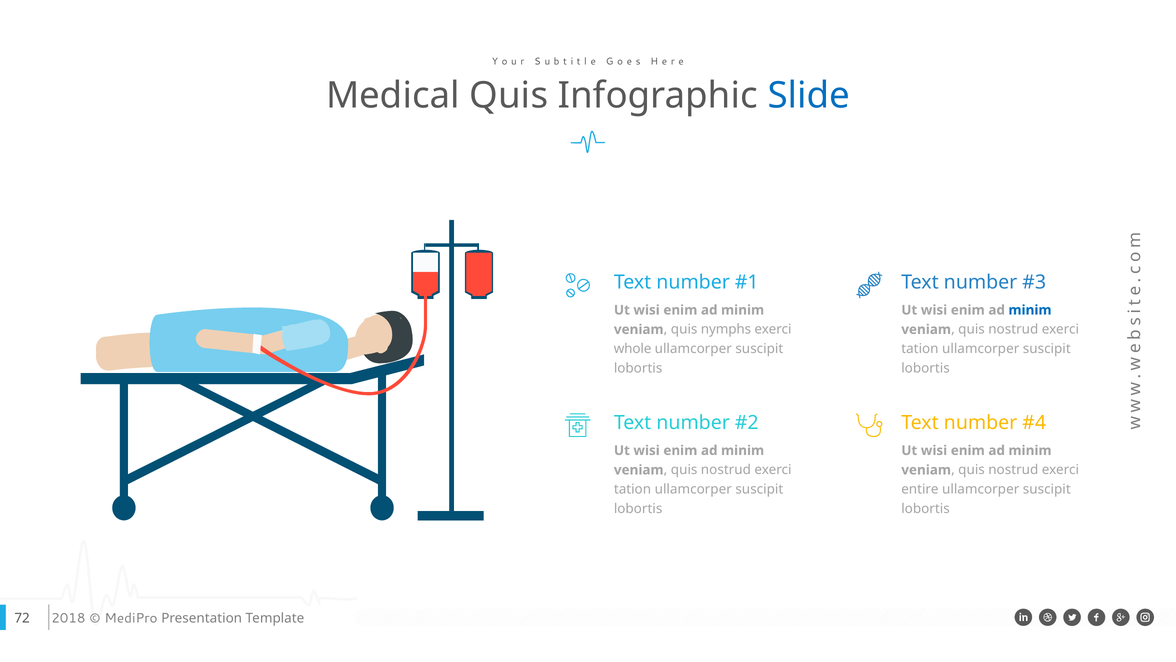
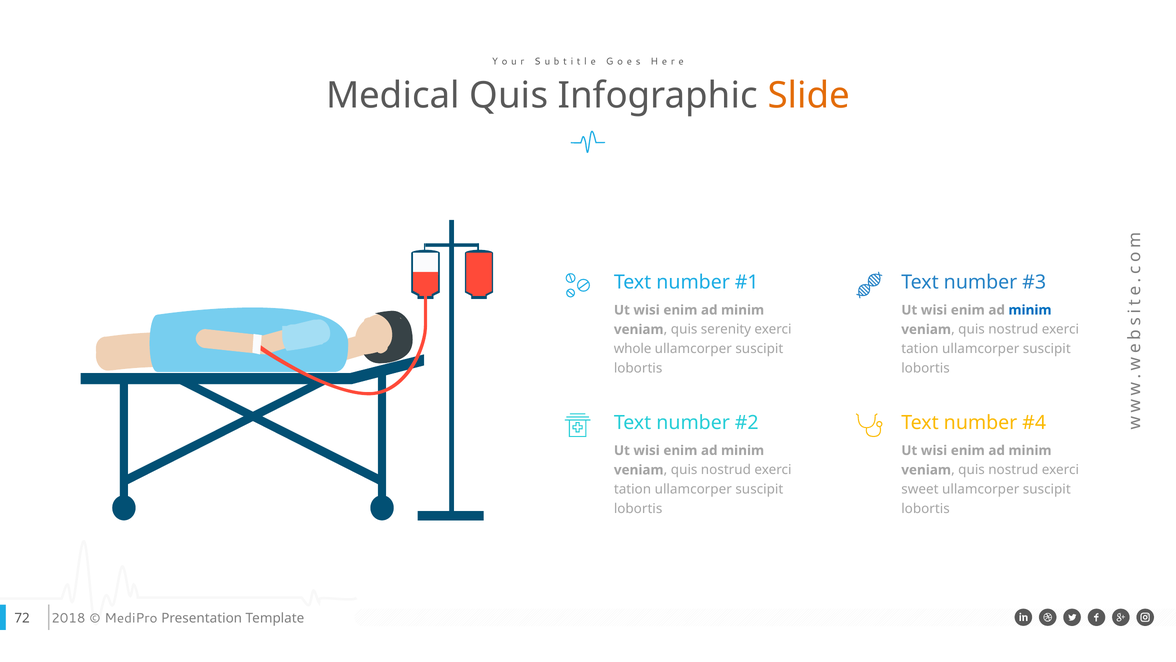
Slide colour: blue -> orange
nymphs: nymphs -> serenity
entire: entire -> sweet
